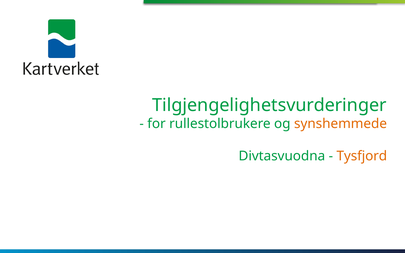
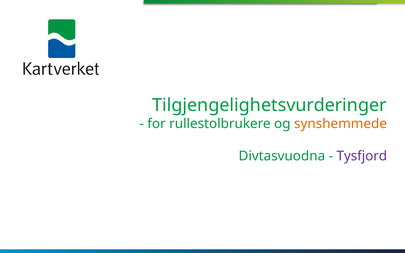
Tysfjord colour: orange -> purple
